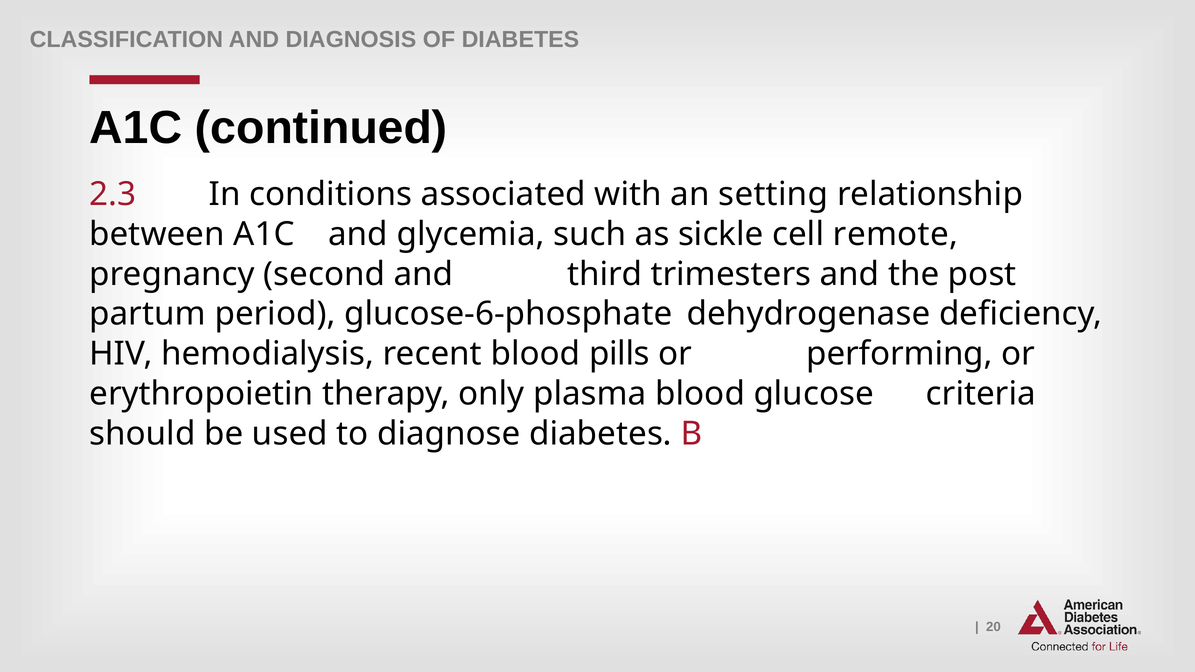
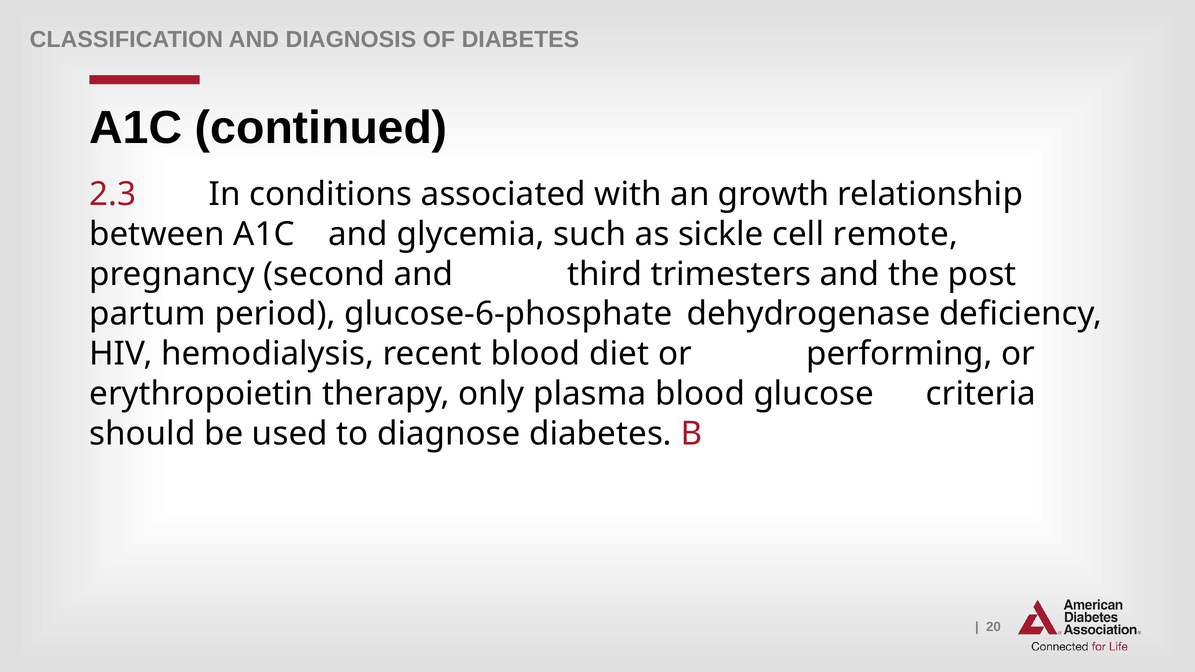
setting: setting -> growth
pills: pills -> diet
